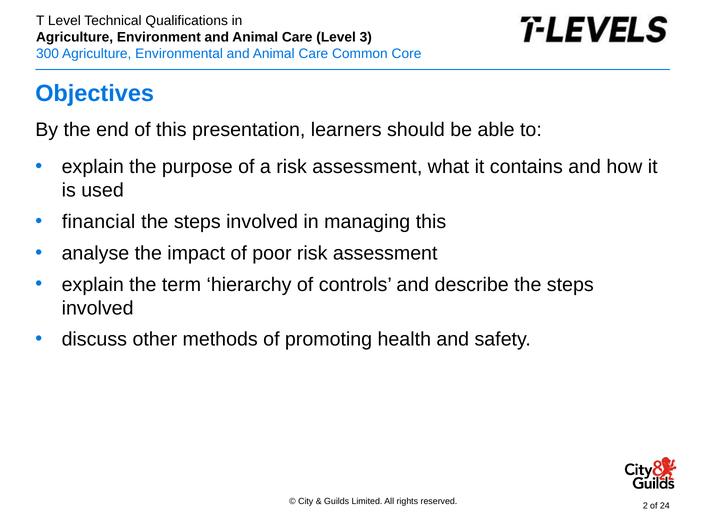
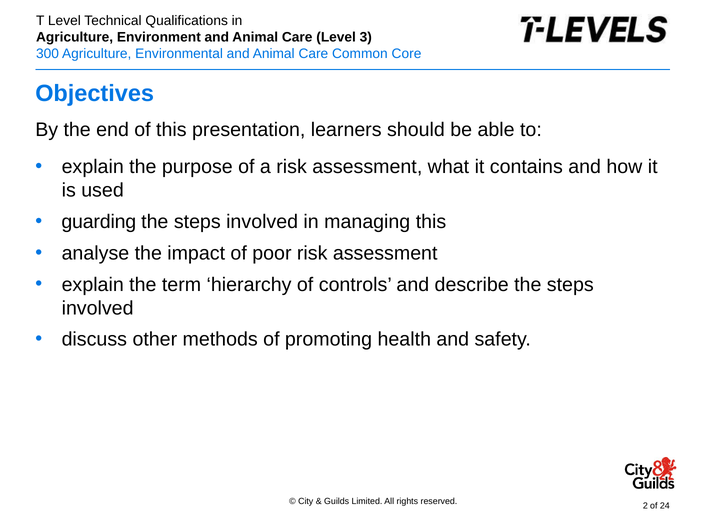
financial: financial -> guarding
